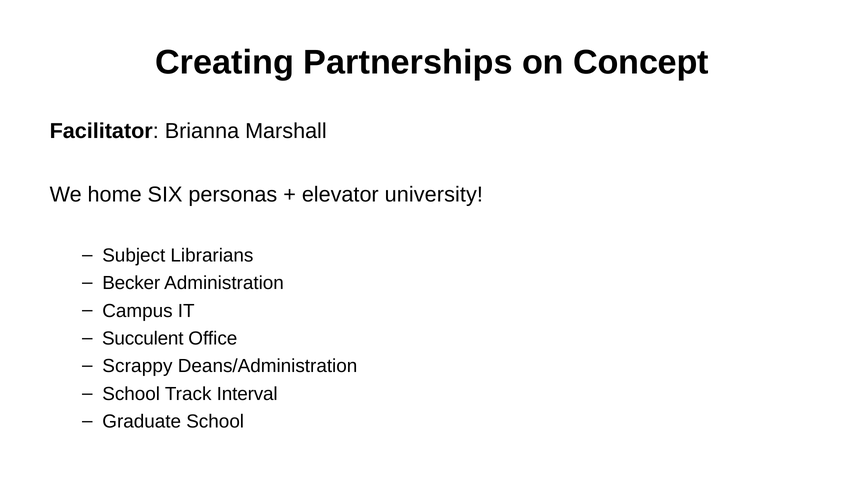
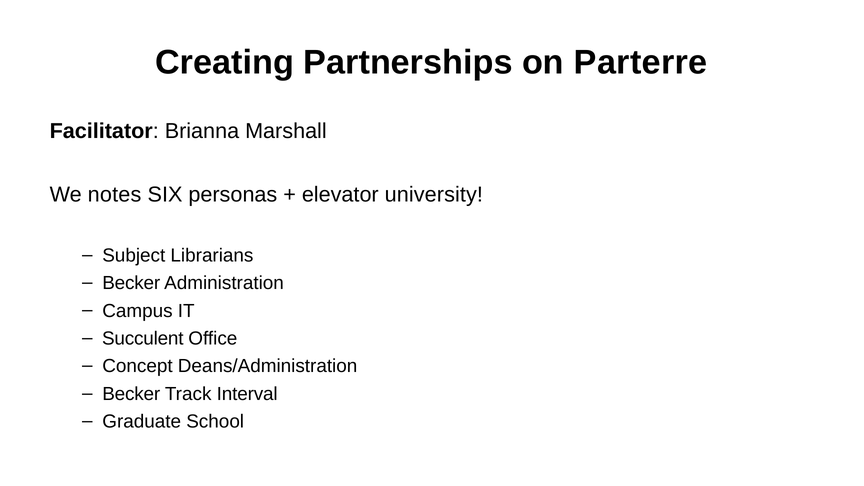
Concept: Concept -> Parterre
home: home -> notes
Scrappy: Scrappy -> Concept
School at (131, 394): School -> Becker
